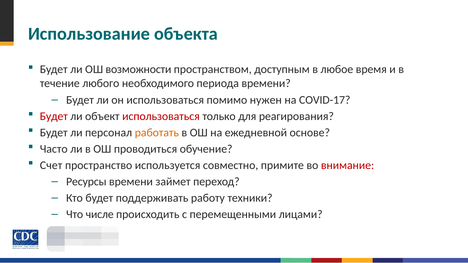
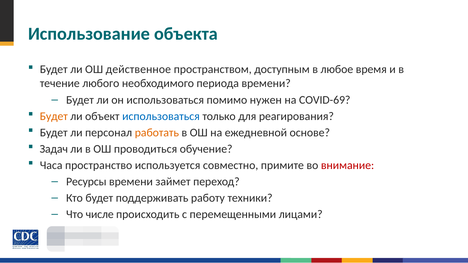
возможности: возможности -> действенное
COVID-17: COVID-17 -> COVID-69
Будет at (54, 116) colour: red -> orange
использоваться at (161, 116) colour: red -> blue
Часто: Часто -> Задач
Счет: Счет -> Часа
